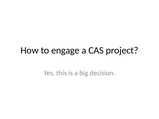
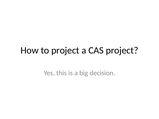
to engage: engage -> project
